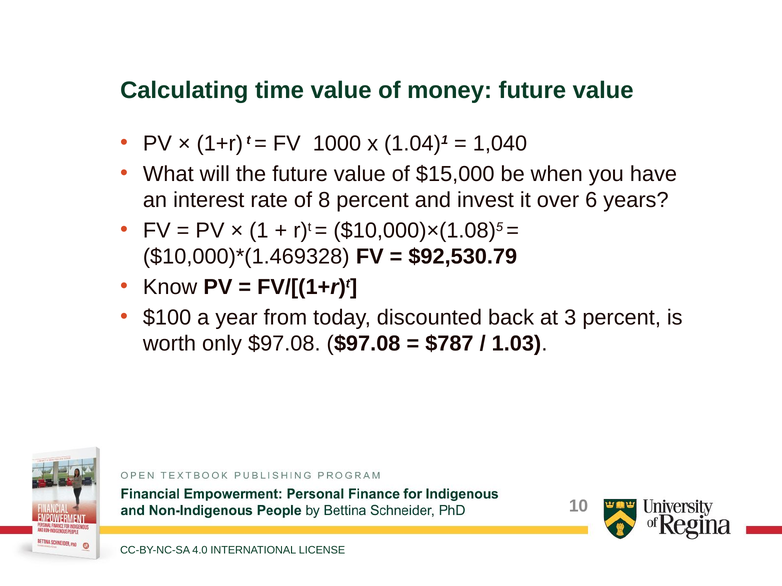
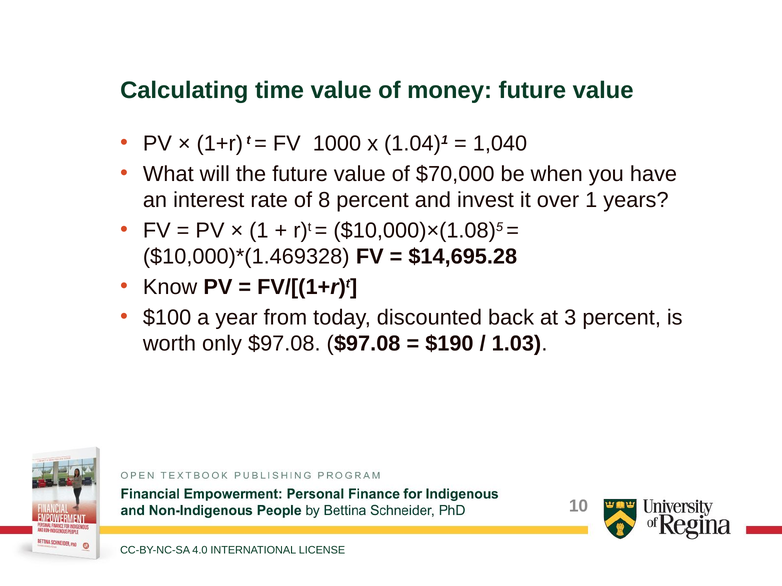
$15,000: $15,000 -> $70,000
over 6: 6 -> 1
$92,530.79: $92,530.79 -> $14,695.28
$787: $787 -> $190
